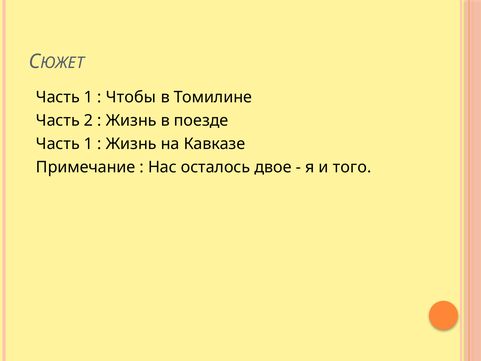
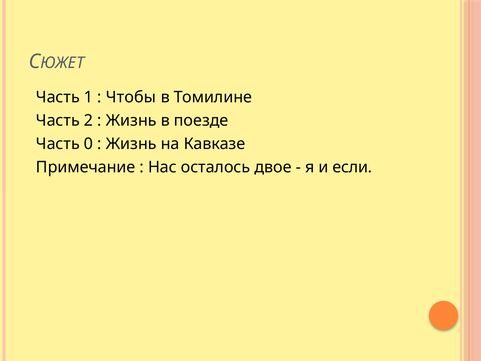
1 at (89, 144): 1 -> 0
того: того -> если
